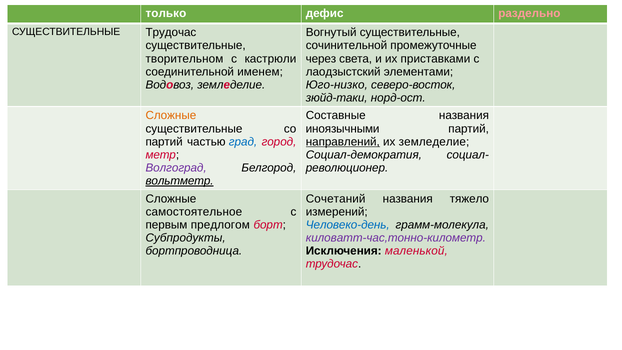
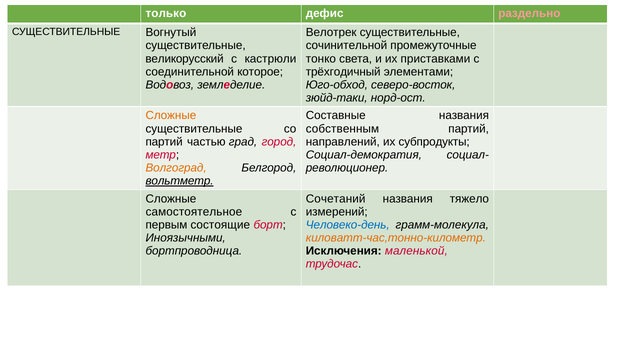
СУЩЕСТВИТЕЛЬНЫЕ Трудочас: Трудочас -> Вогнутый
Вогнутый: Вогнутый -> Велотрек
творительном: творительном -> великорусский
через: через -> тонко
именем: именем -> которое
лаодзыстский: лаодзыстский -> трёхгодичный
Юго-низко: Юго-низко -> Юго-обход
иноязычными: иноязычными -> собственным
град colour: blue -> black
направлений underline: present -> none
их земледелие: земледелие -> субпродукты
Волгоград colour: purple -> orange
предлогом: предлогом -> состоящие
Субпродукты: Субпродукты -> Иноязычными
киловатт-час,тонно-километр colour: purple -> orange
